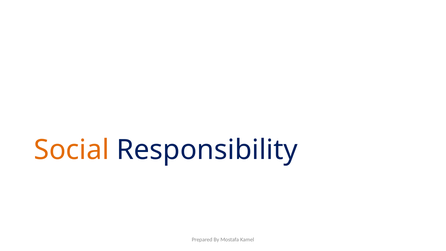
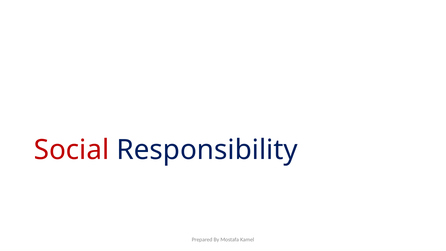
Social colour: orange -> red
